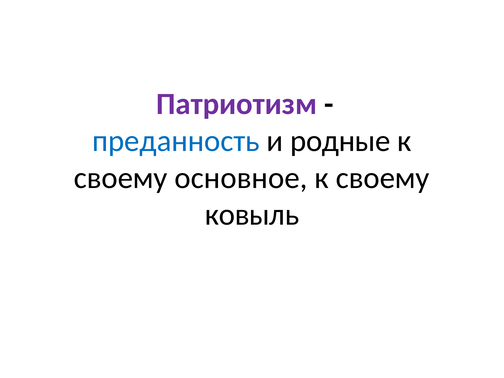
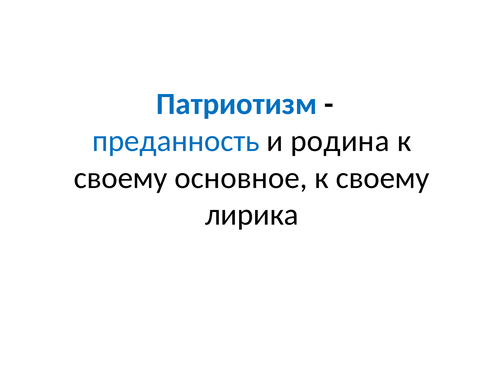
Патриотизм colour: purple -> blue
родные: родные -> родина
ковыль: ковыль -> лирика
